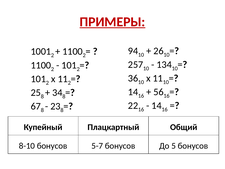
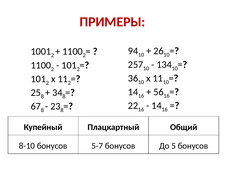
ПРИМЕРЫ underline: present -> none
